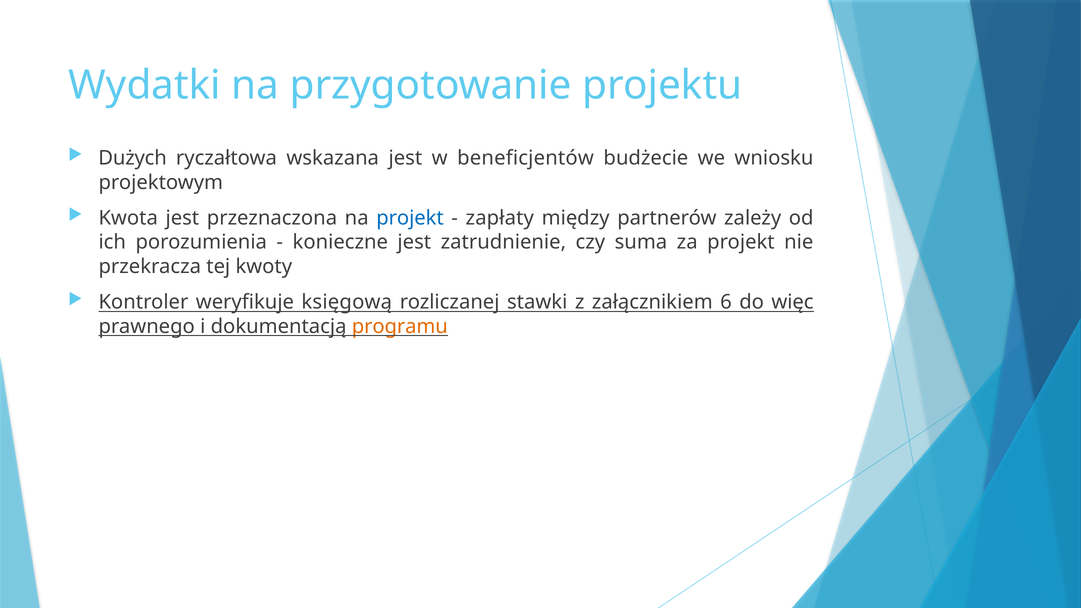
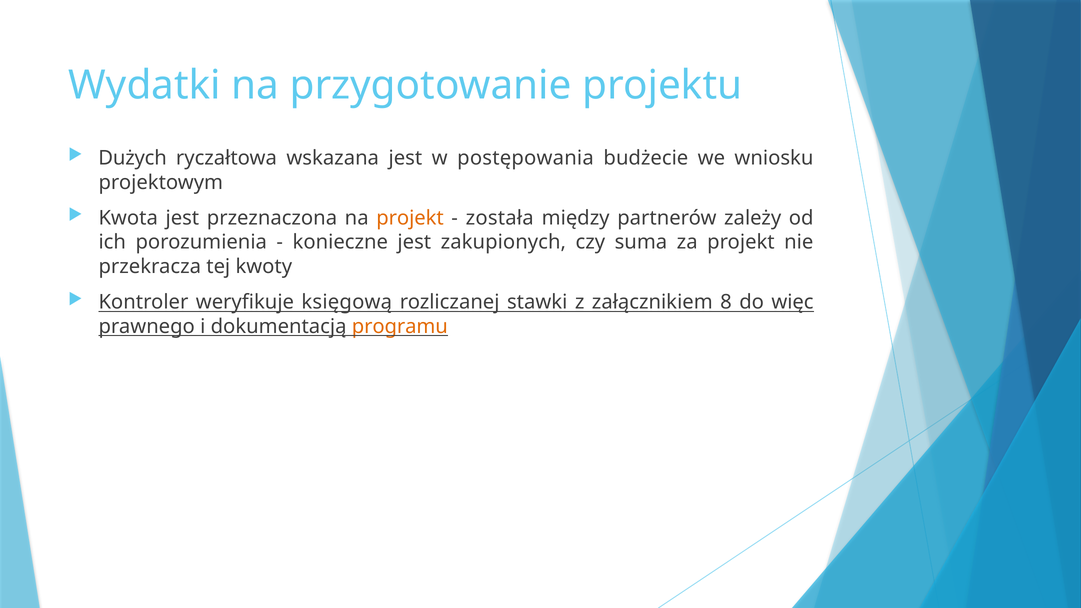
beneficjentów: beneficjentów -> postępowania
projekt at (410, 218) colour: blue -> orange
zapłaty: zapłaty -> została
zatrudnienie: zatrudnienie -> zakupionych
6: 6 -> 8
